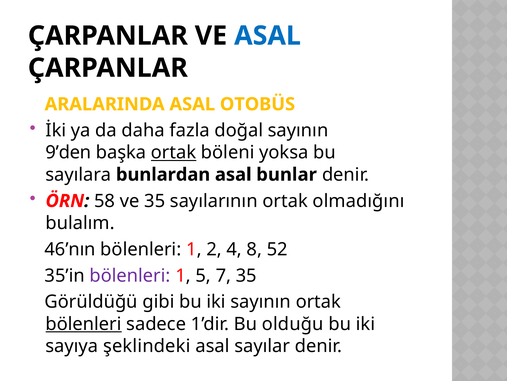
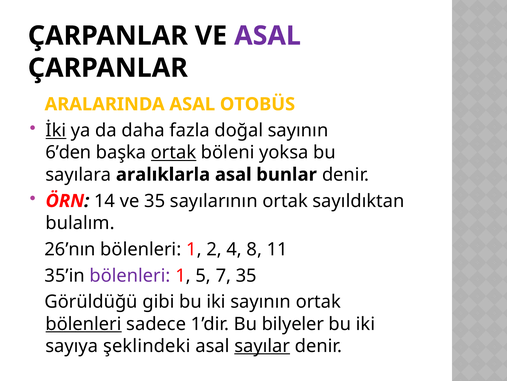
ASAL at (268, 36) colour: blue -> purple
İki underline: none -> present
9’den: 9’den -> 6’den
bunlardan: bunlardan -> aralıklarla
58: 58 -> 14
olmadığını: olmadığını -> sayıldıktan
46’nın: 46’nın -> 26’nın
52: 52 -> 11
olduğu: olduğu -> bilyeler
sayılar underline: none -> present
